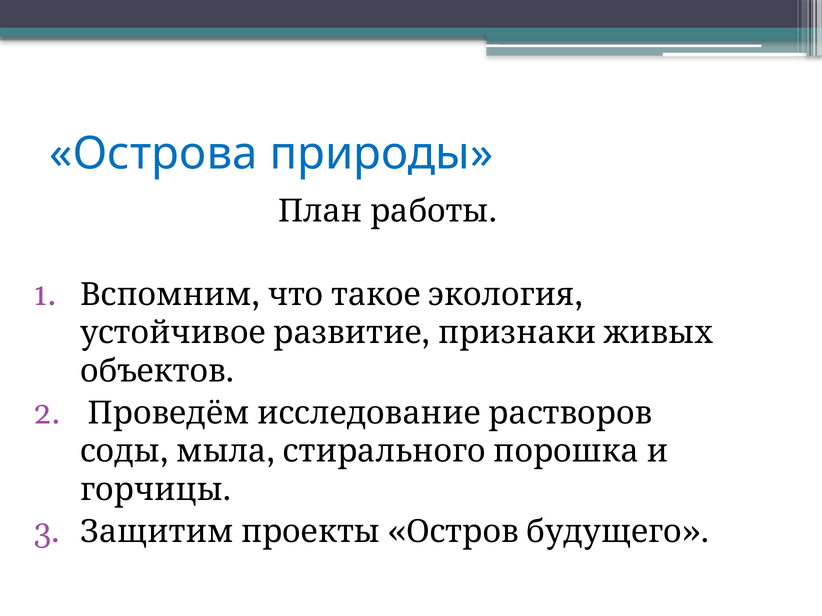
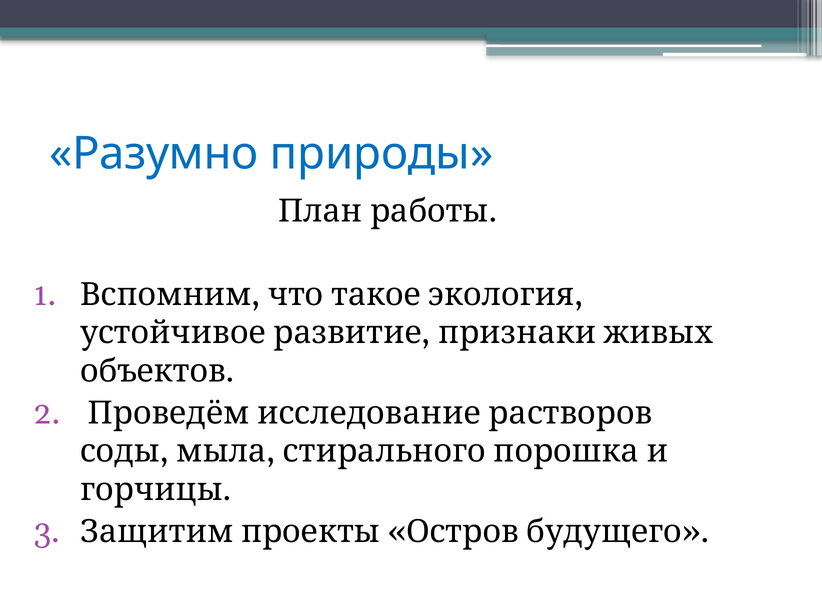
Острова: Острова -> Разумно
